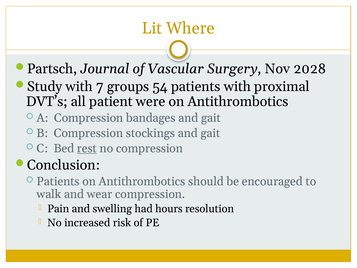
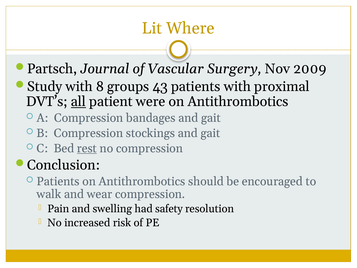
2028: 2028 -> 2009
7: 7 -> 8
54: 54 -> 43
all underline: none -> present
hours: hours -> safety
